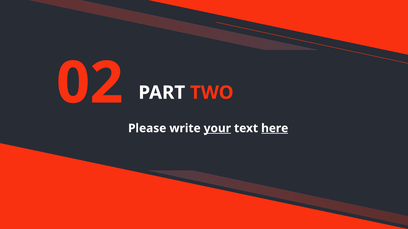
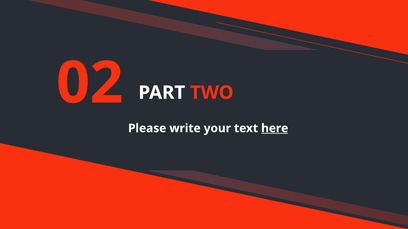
your underline: present -> none
